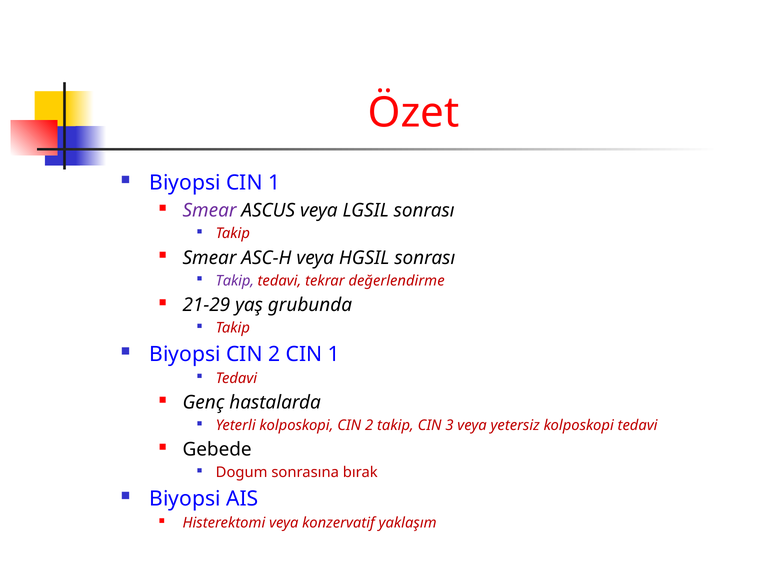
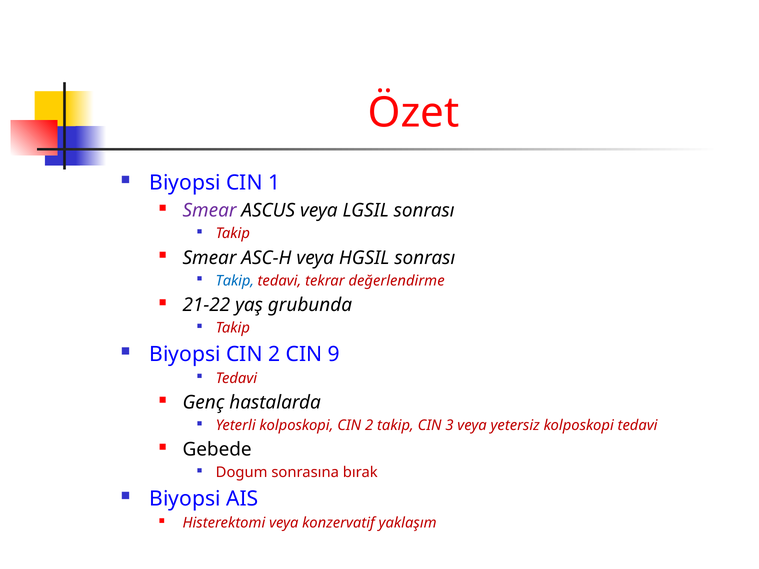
Takip at (235, 281) colour: purple -> blue
21-29: 21-29 -> 21-22
2 CIN 1: 1 -> 9
